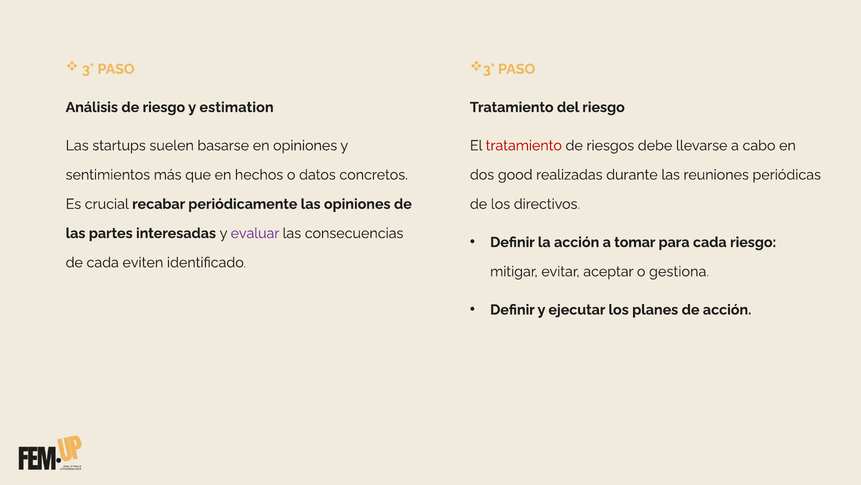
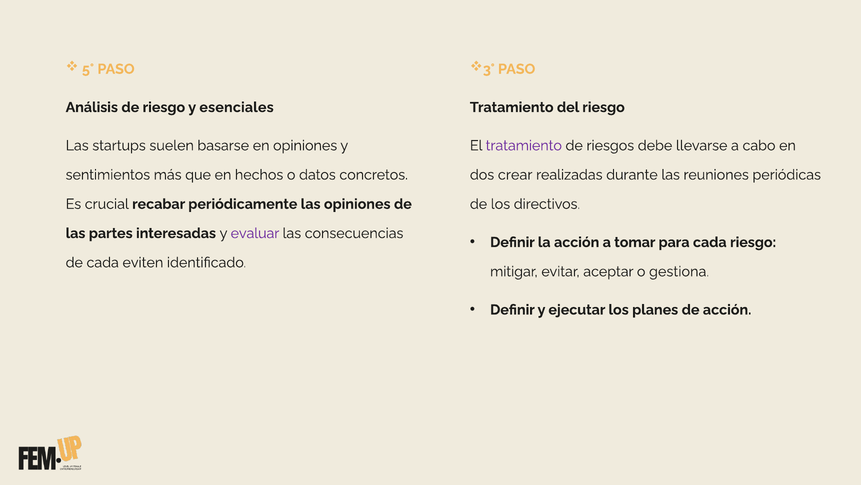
3°: 3° -> 5°
estimation: estimation -> esenciales
tratamiento at (524, 145) colour: red -> purple
good: good -> crear
